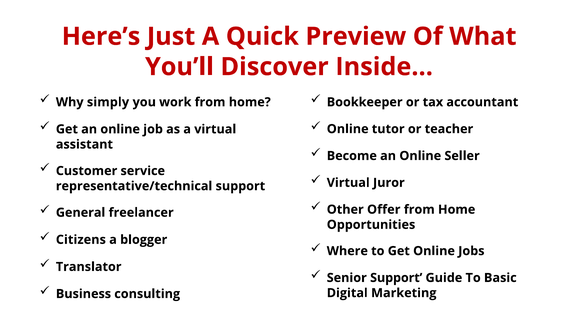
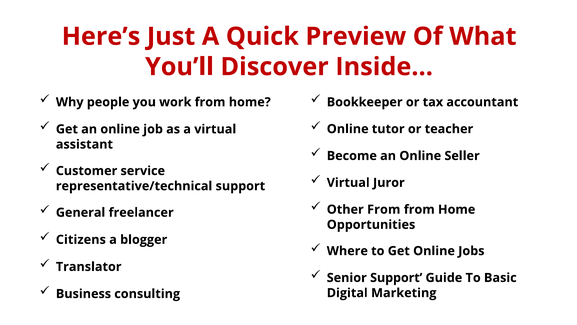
simply: simply -> people
Other Offer: Offer -> From
